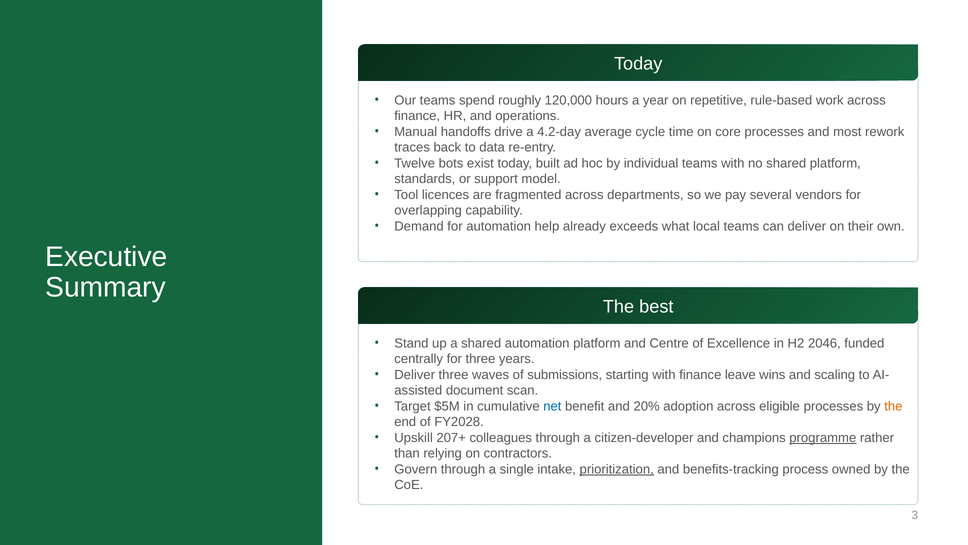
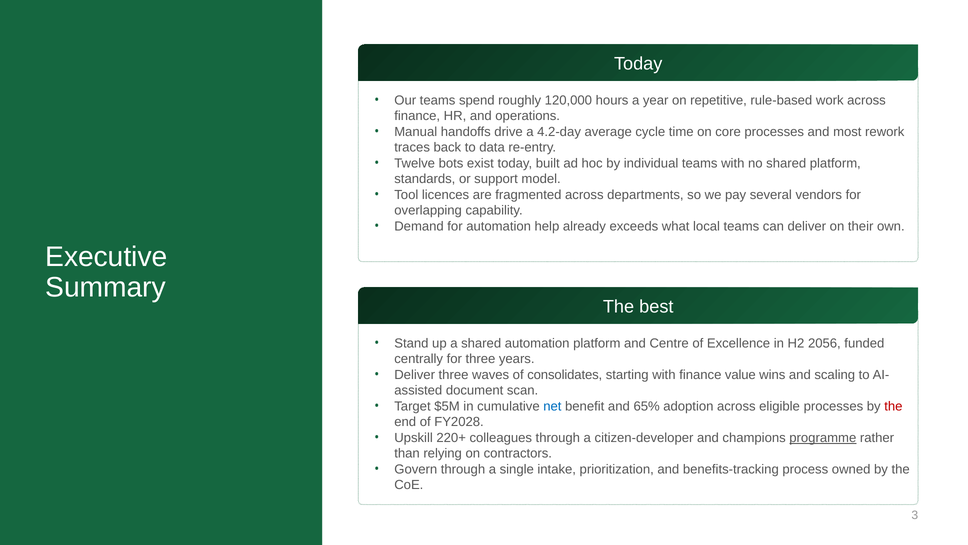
2046: 2046 -> 2056
submissions: submissions -> consolidates
leave: leave -> value
20%: 20% -> 65%
the at (893, 406) colour: orange -> red
207+: 207+ -> 220+
prioritization underline: present -> none
